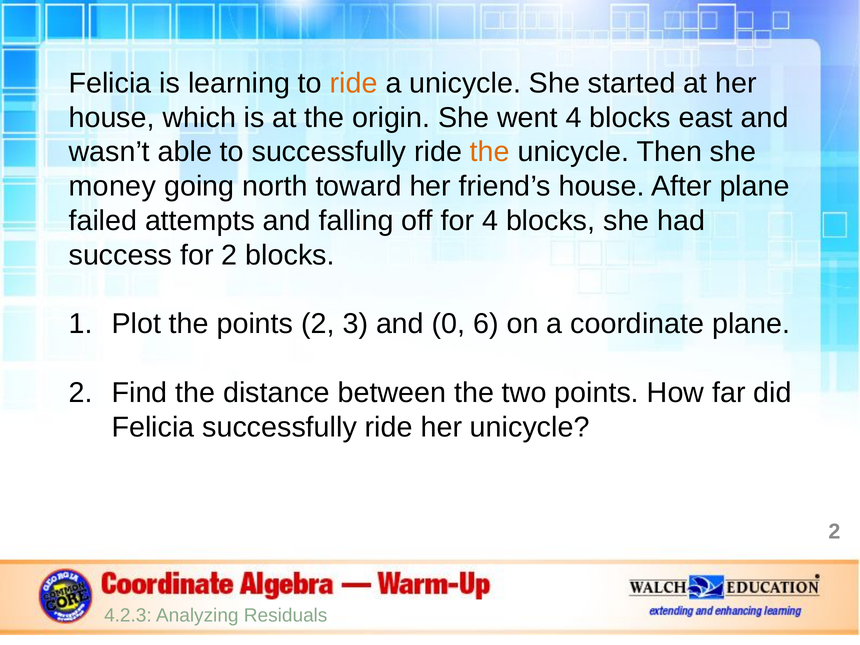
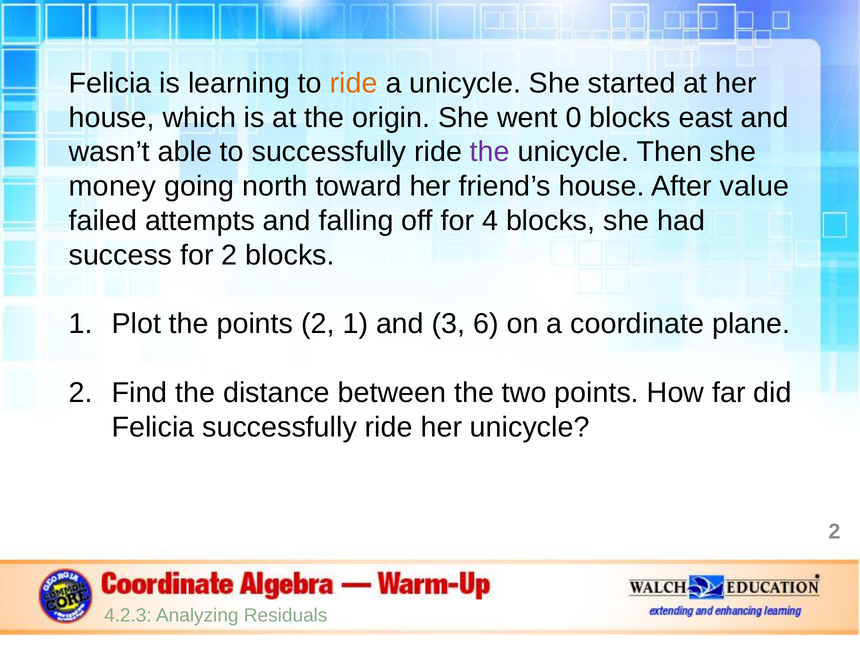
went 4: 4 -> 0
the at (490, 152) colour: orange -> purple
After plane: plane -> value
2 3: 3 -> 1
0: 0 -> 3
